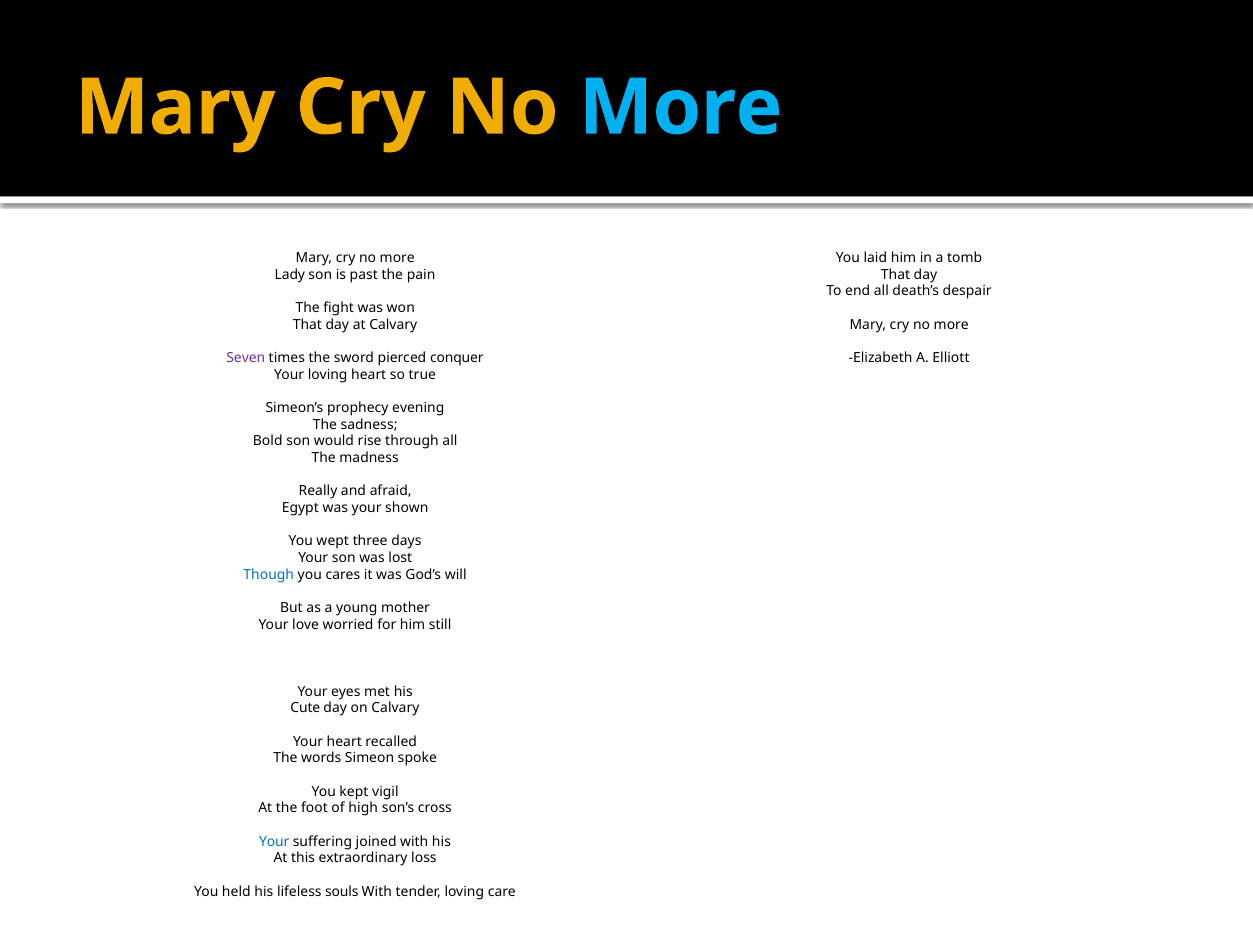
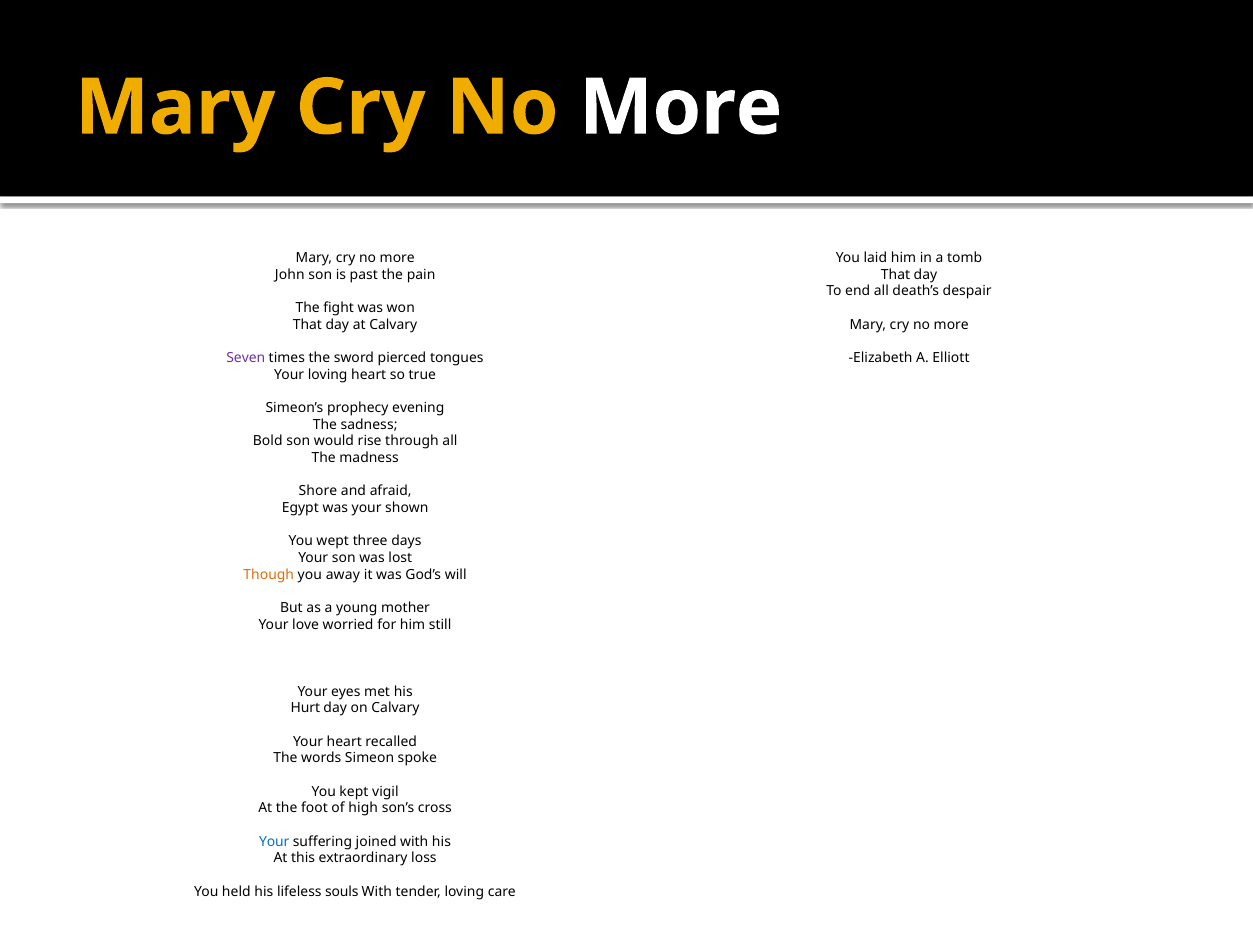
More at (681, 108) colour: light blue -> white
Lady: Lady -> John
conquer: conquer -> tongues
Really: Really -> Shore
Though colour: blue -> orange
cares: cares -> away
Cute: Cute -> Hurt
